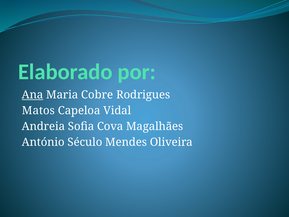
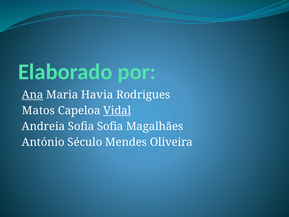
Cobre: Cobre -> Havia
Vidal underline: none -> present
Sofia Cova: Cova -> Sofia
